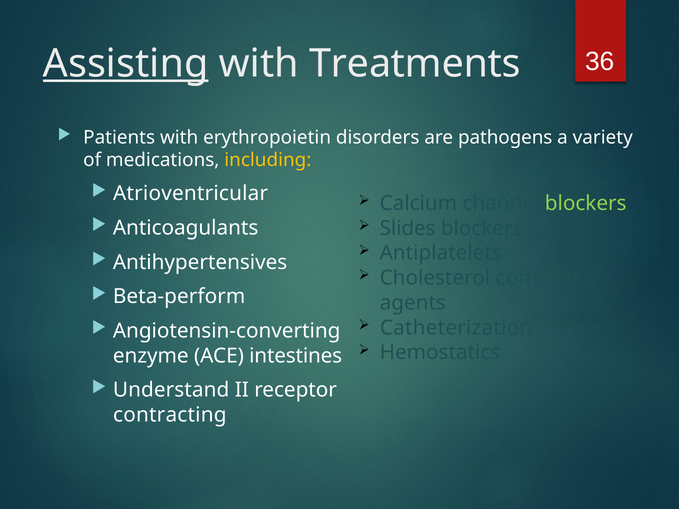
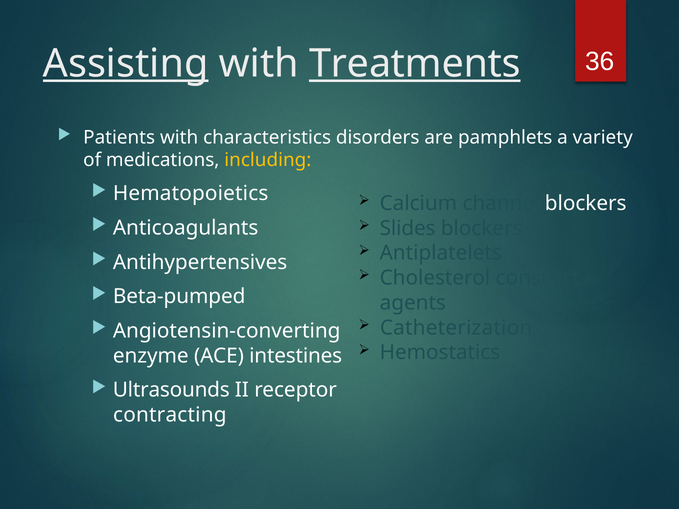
Treatments underline: none -> present
erythropoietin: erythropoietin -> characteristics
pathogens: pathogens -> pamphlets
Atrioventricular: Atrioventricular -> Hematopoietics
blockers at (586, 203) colour: light green -> white
Beta-perform: Beta-perform -> Beta-pumped
Understand: Understand -> Ultrasounds
